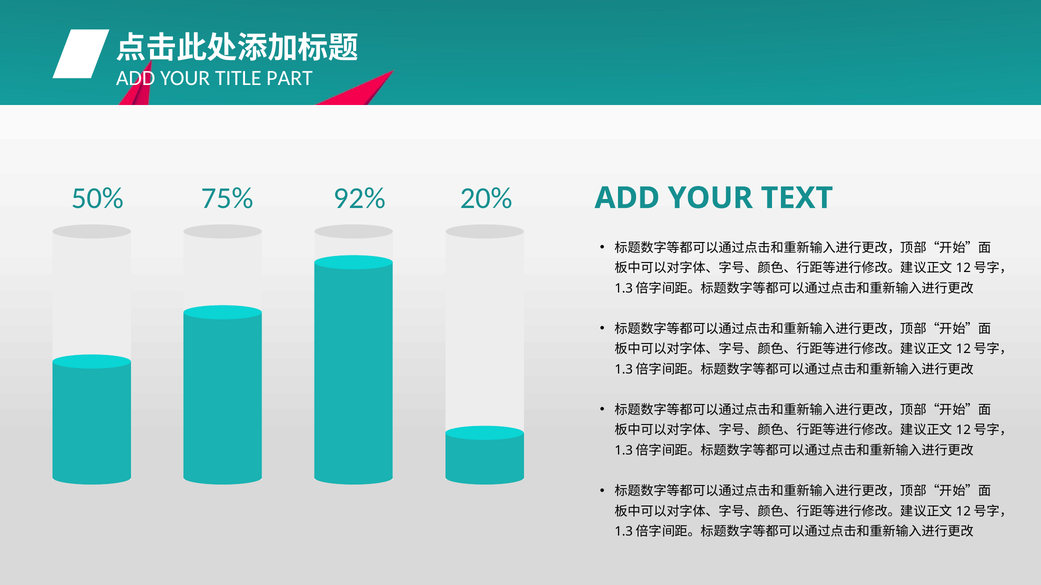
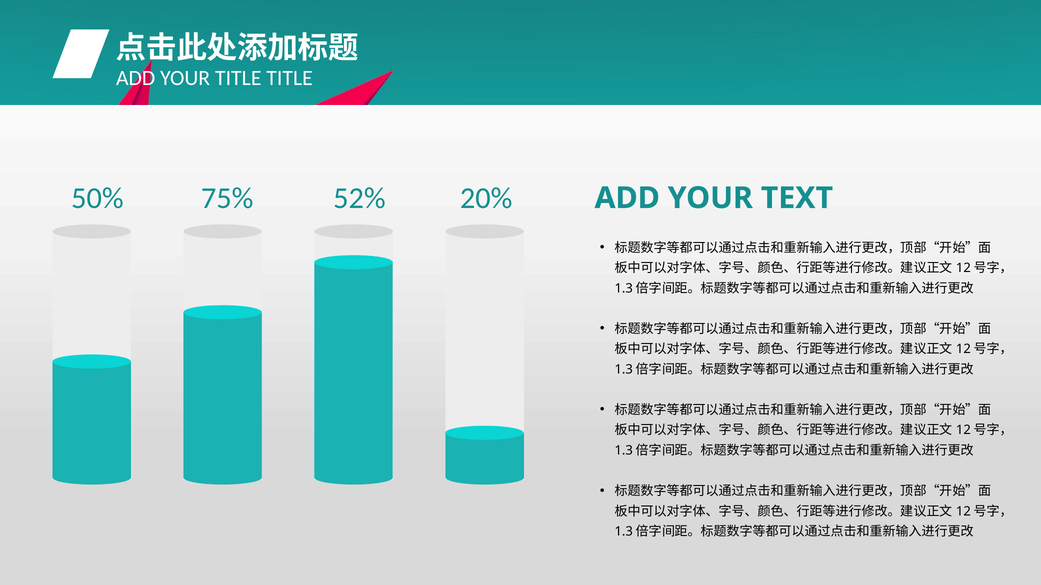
TITLE PART: PART -> TITLE
92%: 92% -> 52%
